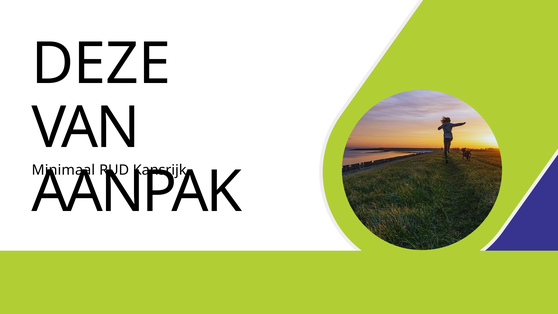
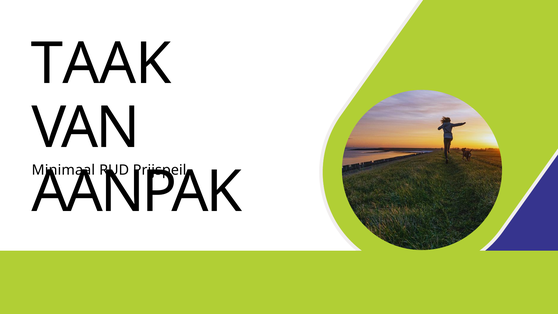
DEZE: DEZE -> TAAK
Kansrijk: Kansrijk -> Prijspeil
